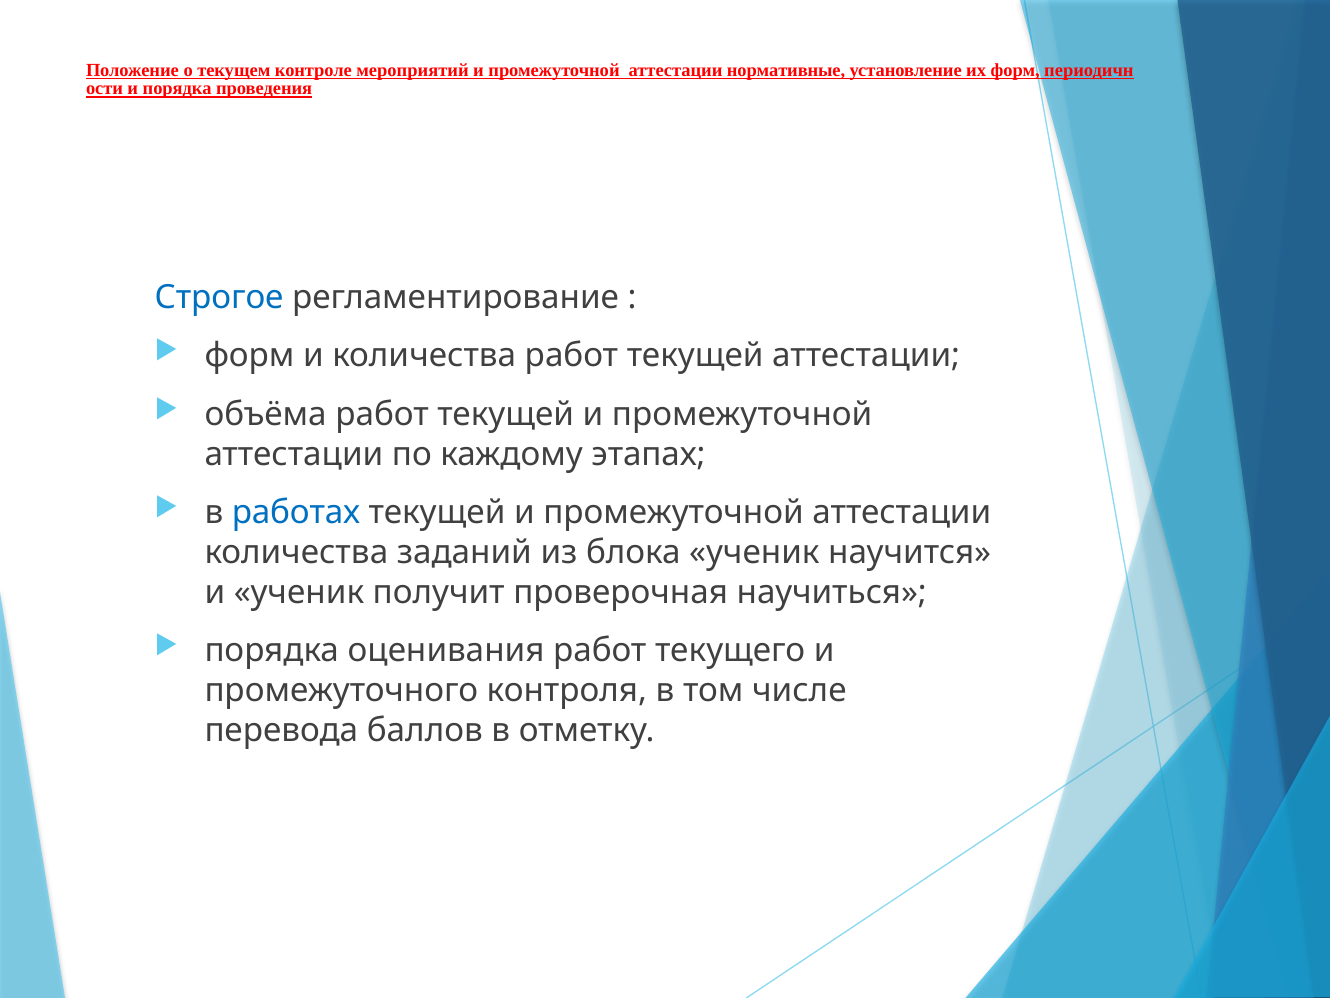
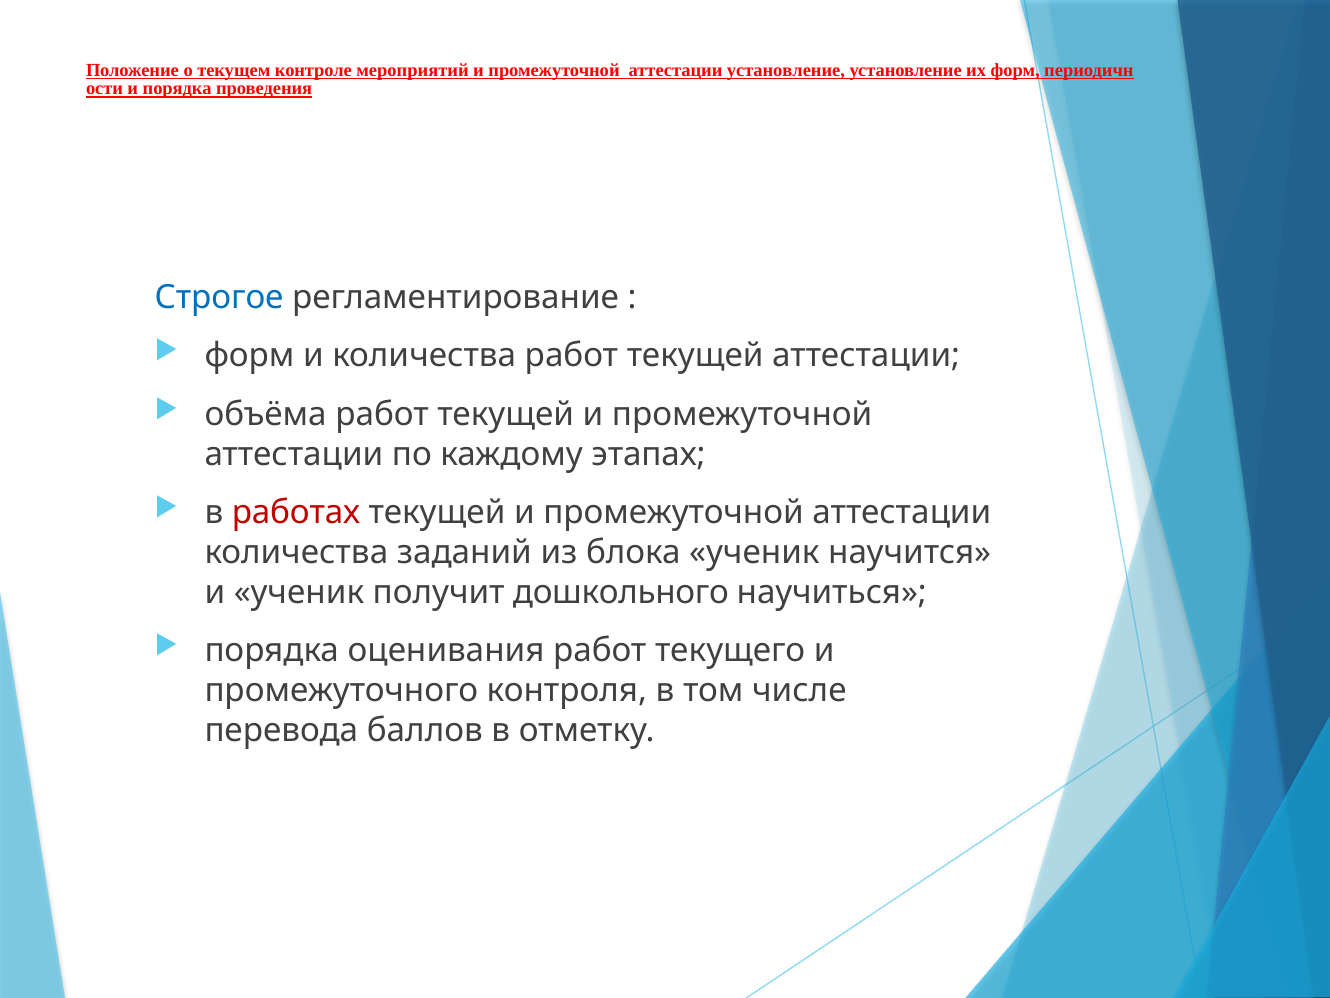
аттестации нормативные: нормативные -> установление
работах colour: blue -> red
проверочная: проверочная -> дошкольного
